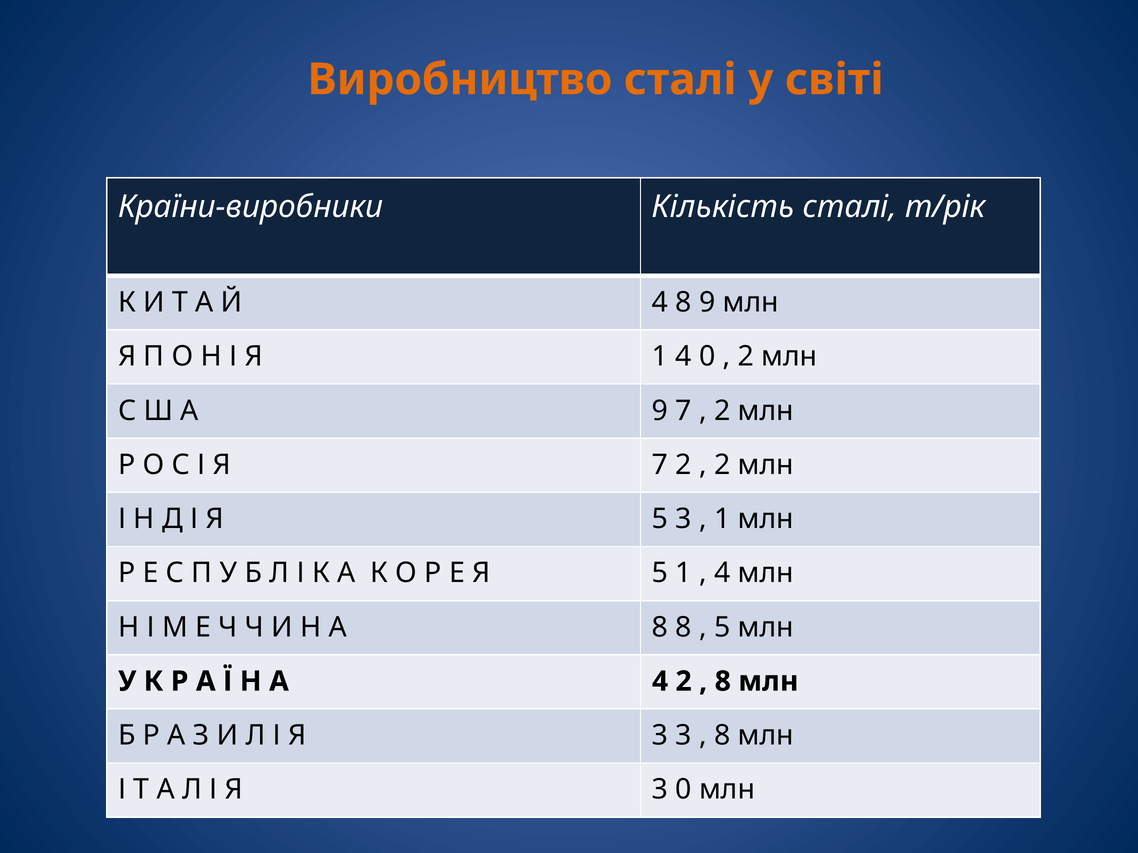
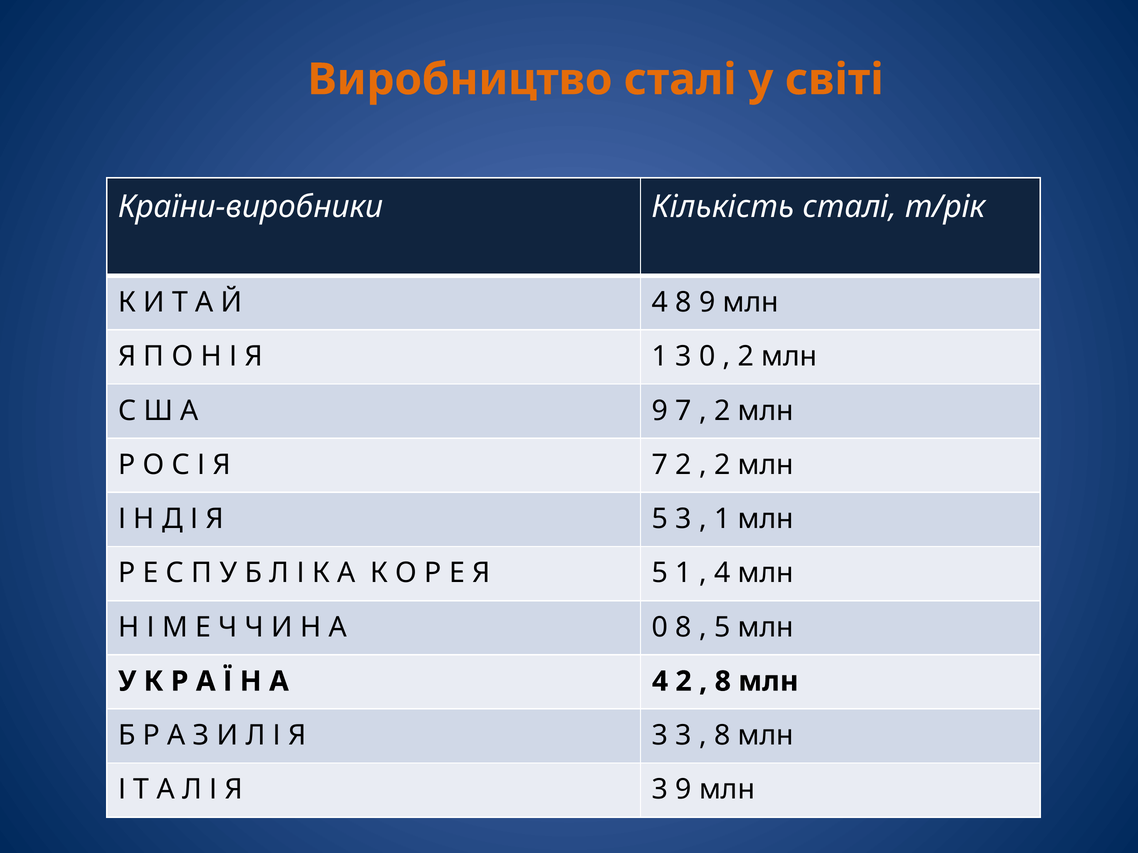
1 4: 4 -> 3
А 8: 8 -> 0
3 0: 0 -> 9
